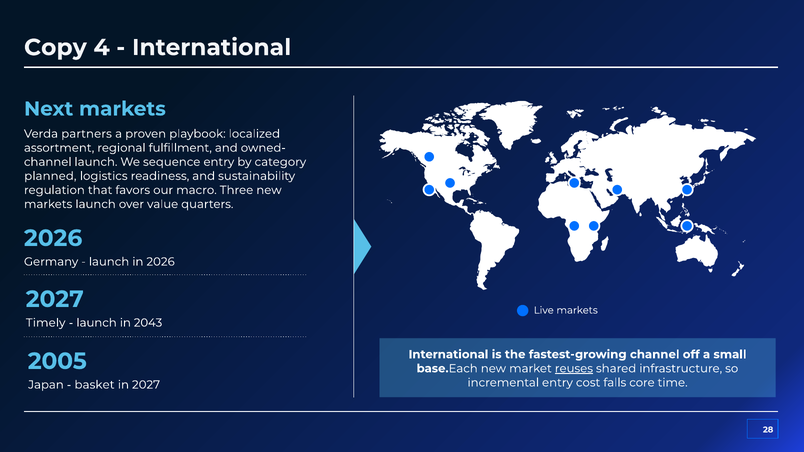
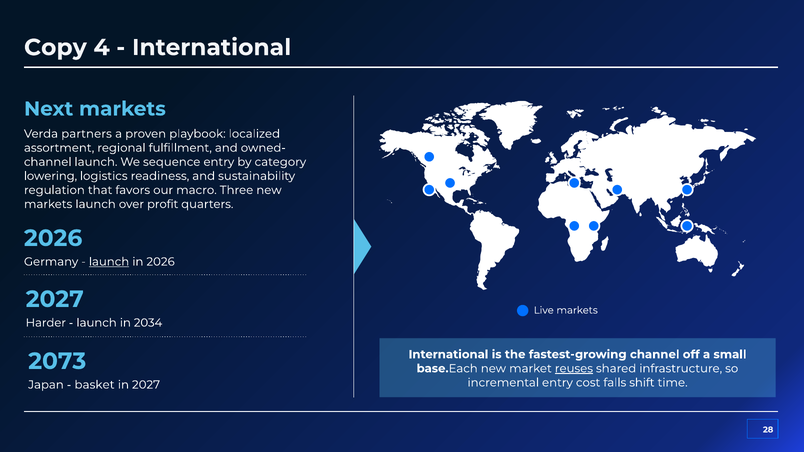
planned: planned -> lowering
value: value -> profit
launch at (109, 262) underline: none -> present
Timely: Timely -> Harder
2043: 2043 -> 2034
2005: 2005 -> 2073
core: core -> shift
